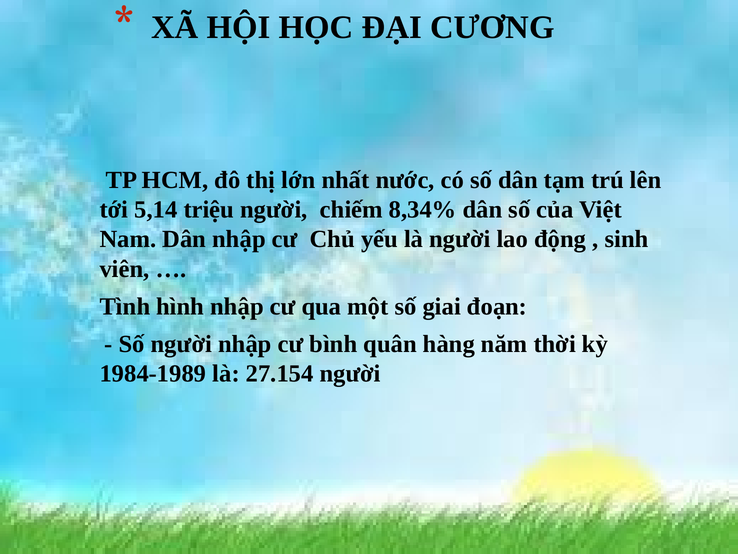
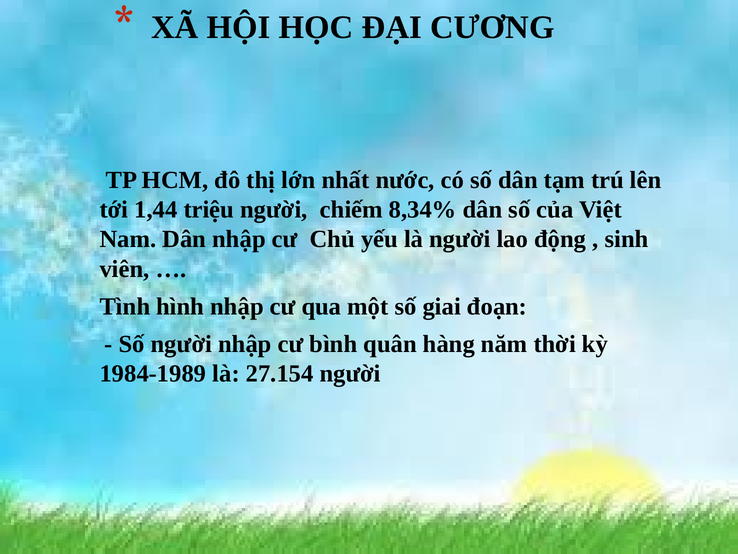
5,14: 5,14 -> 1,44
